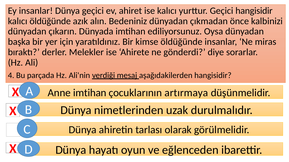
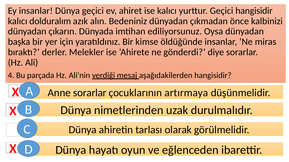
kalıcı öldüğünde: öldüğünde -> dolduralım
Anne imtihan: imtihan -> sorarlar
